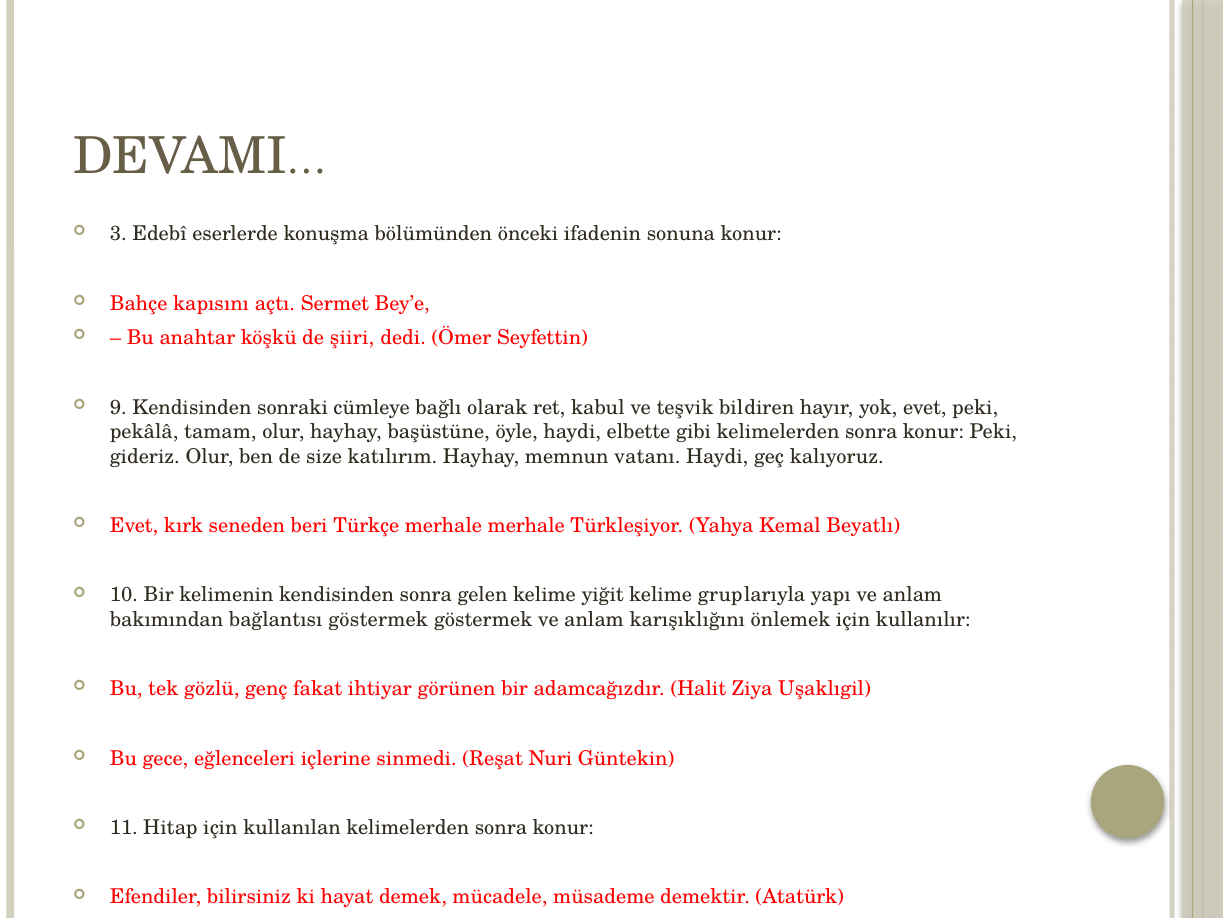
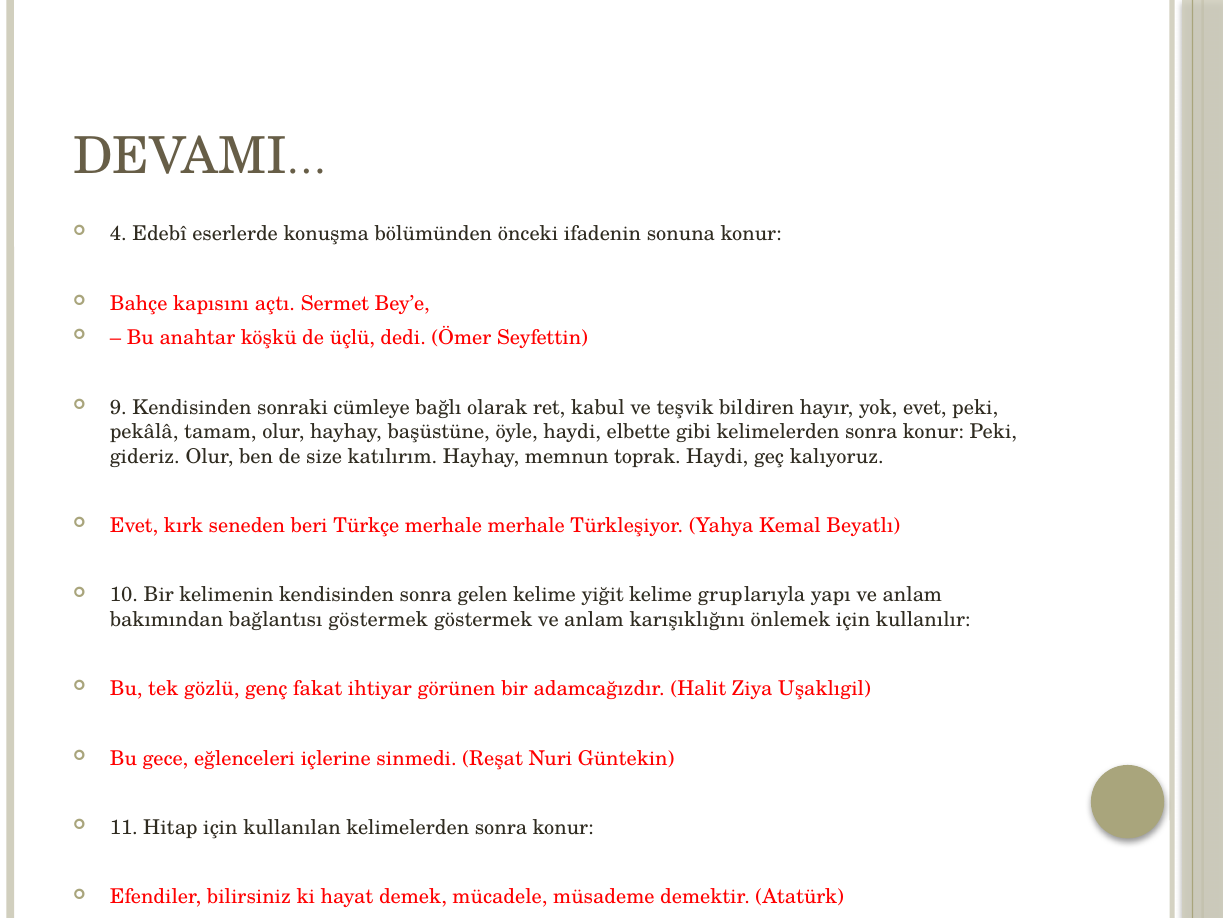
3: 3 -> 4
şiiri: şiiri -> üçlü
vatanı: vatanı -> toprak
